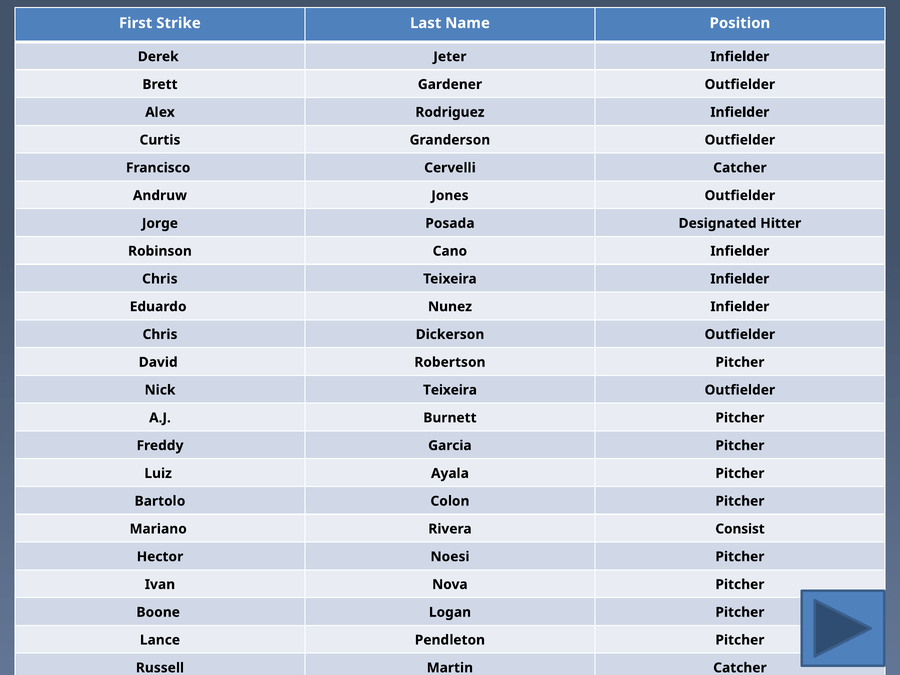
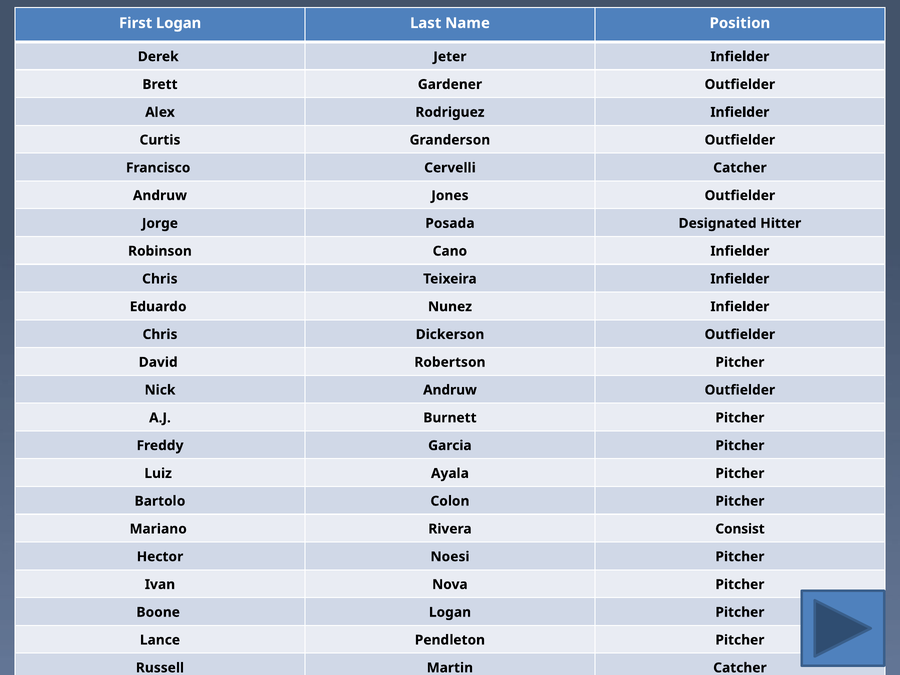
First Strike: Strike -> Logan
Nick Teixeira: Teixeira -> Andruw
